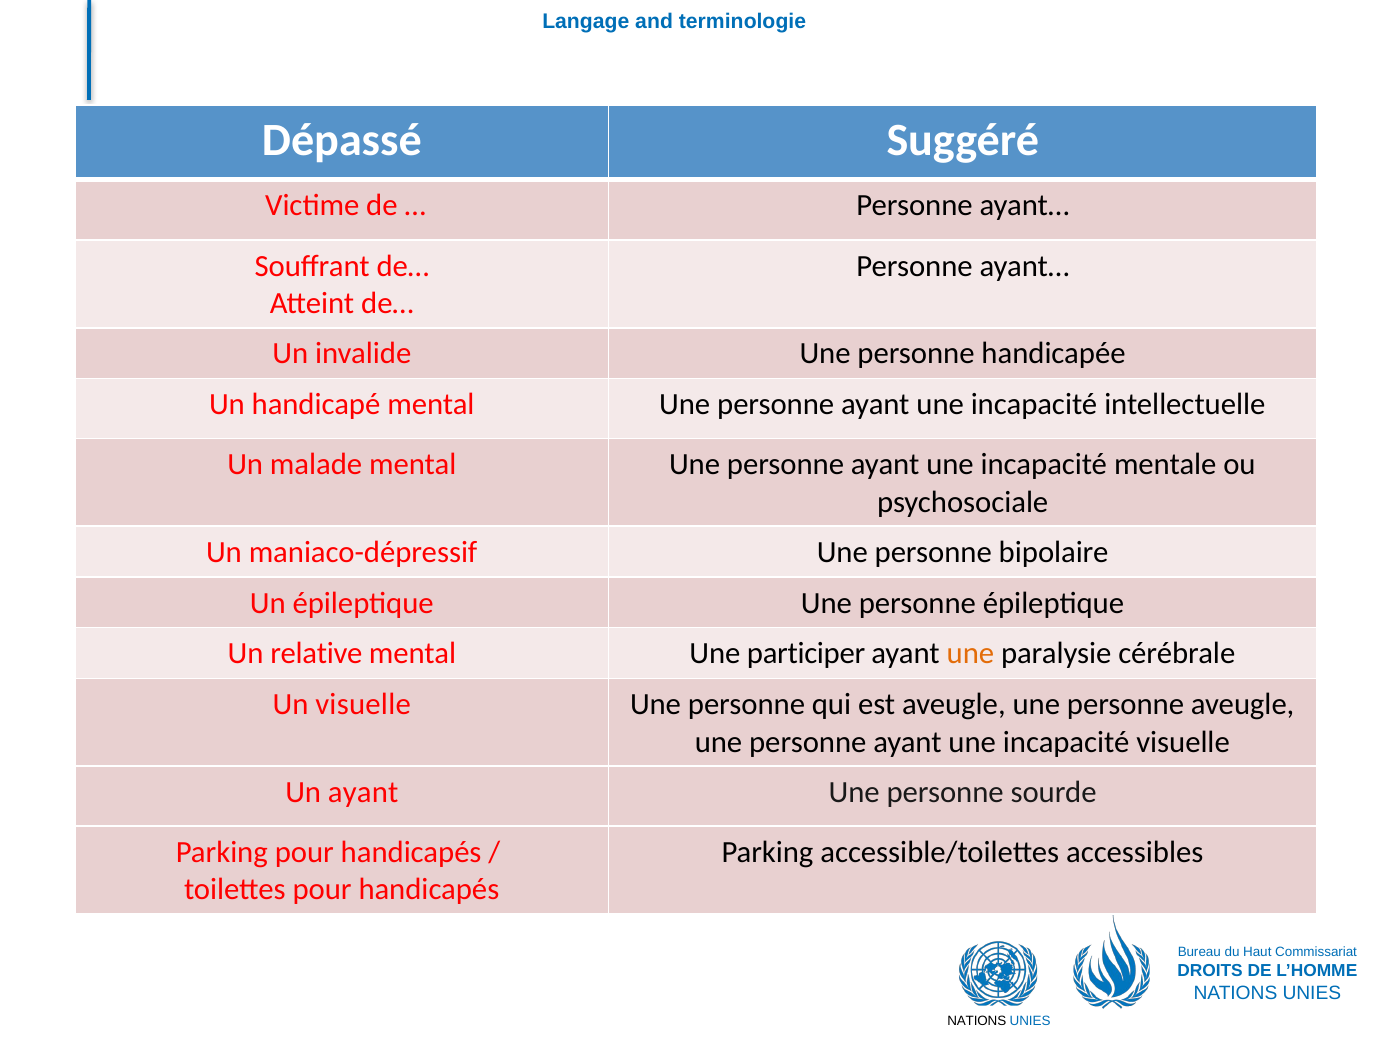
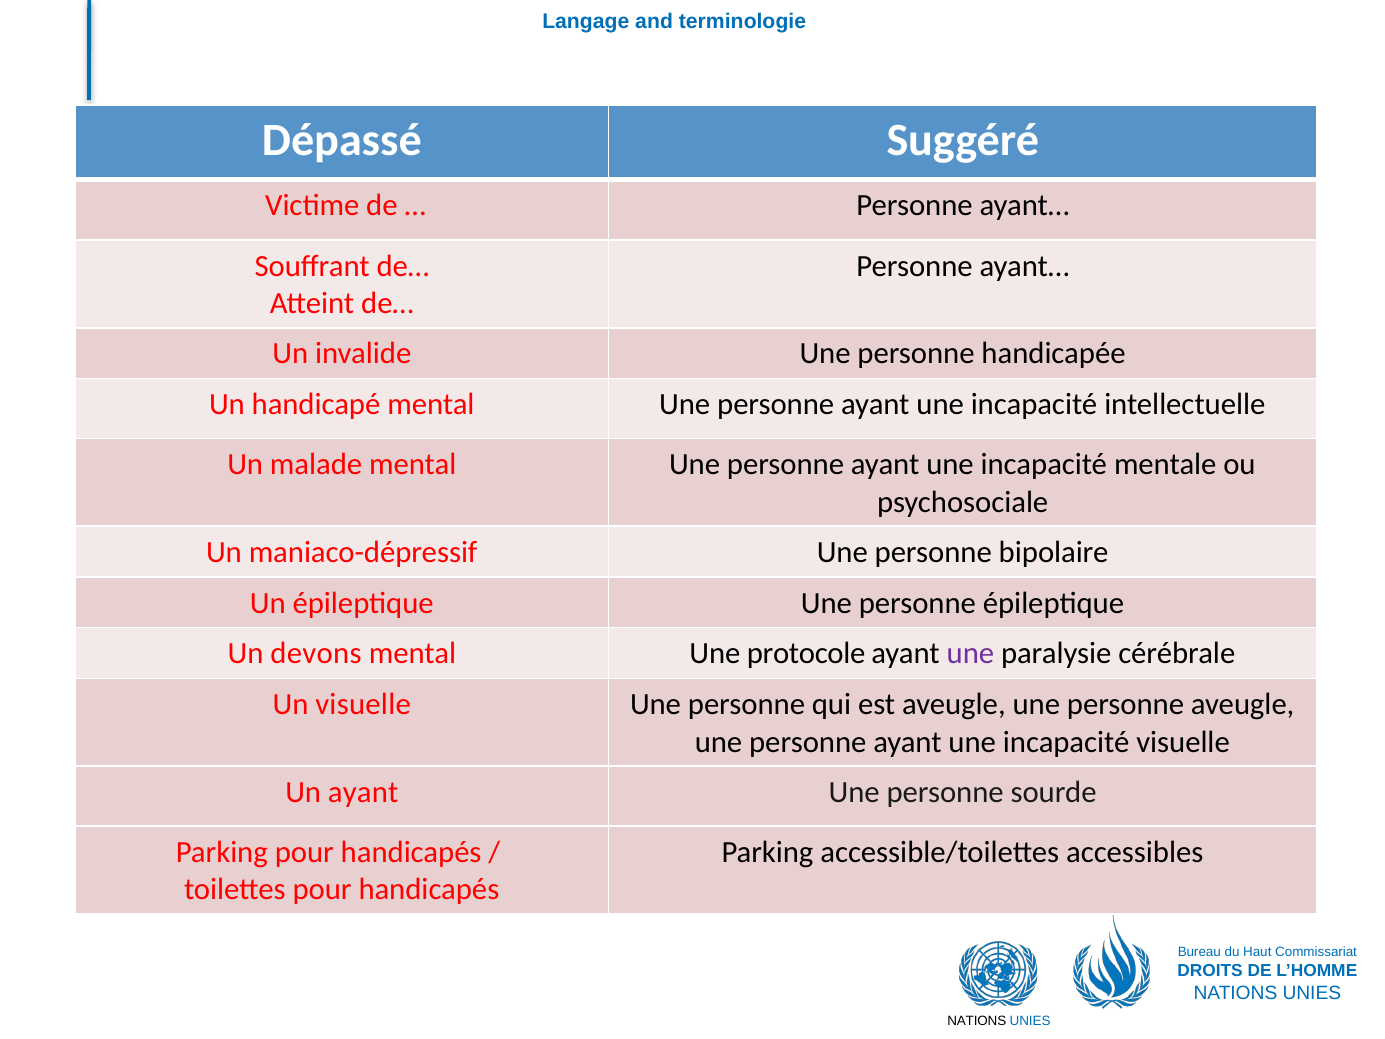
relative: relative -> devons
participer: participer -> protocole
une at (970, 654) colour: orange -> purple
